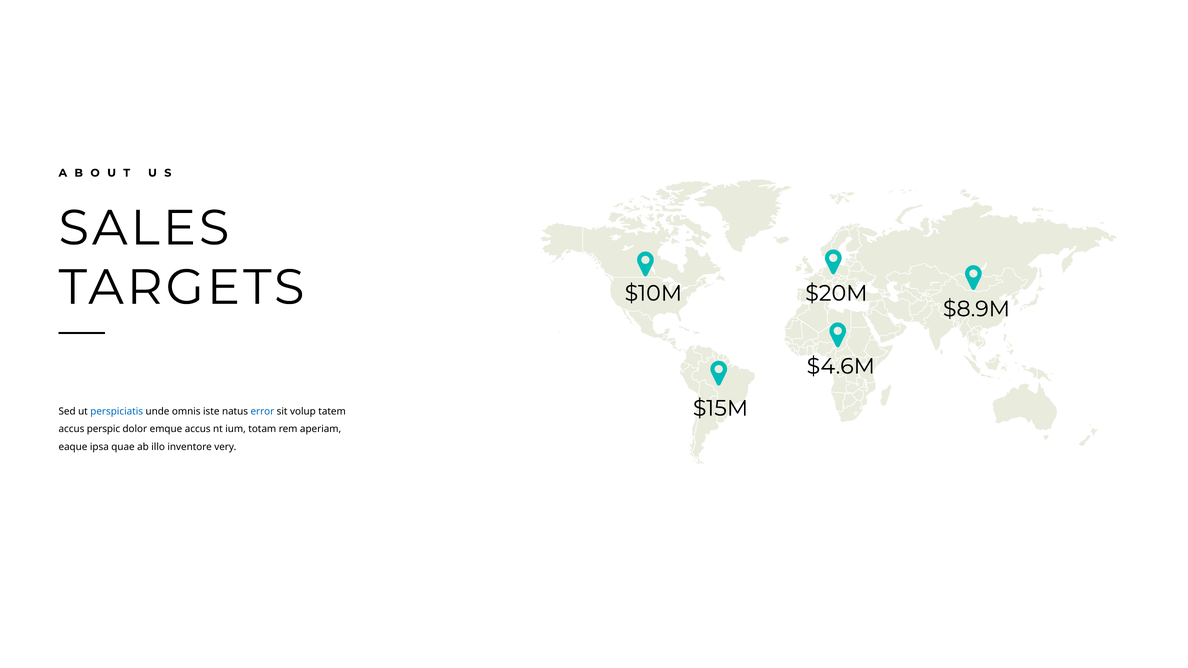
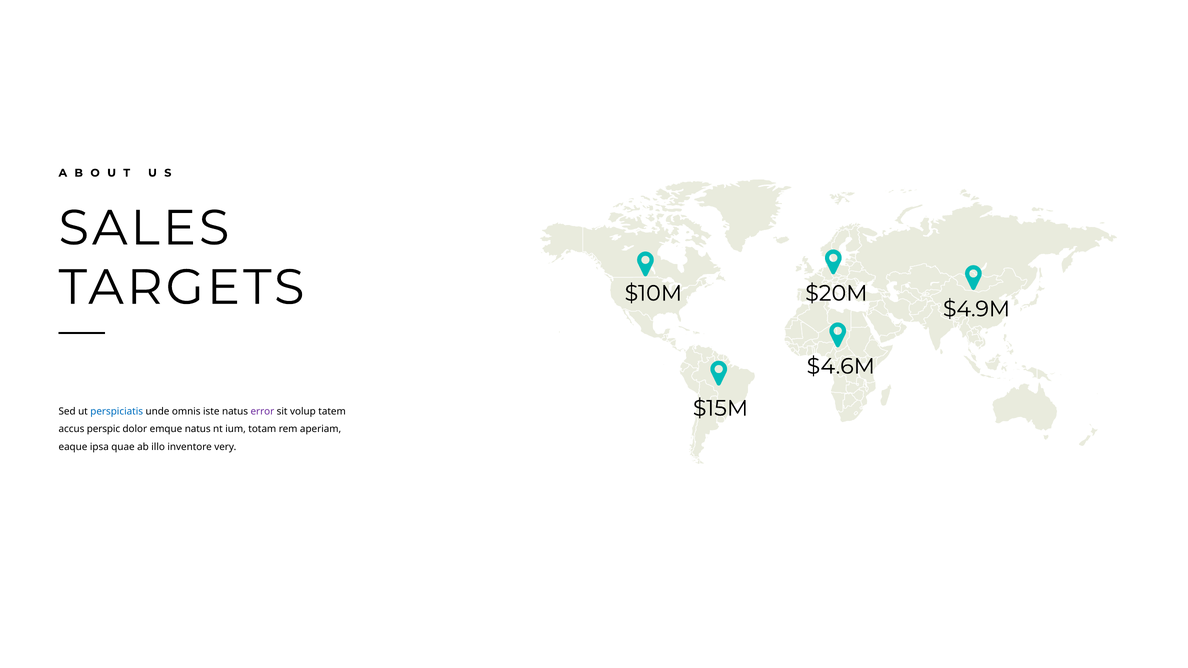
$8.9M: $8.9M -> $4.9M
error colour: blue -> purple
emque accus: accus -> natus
